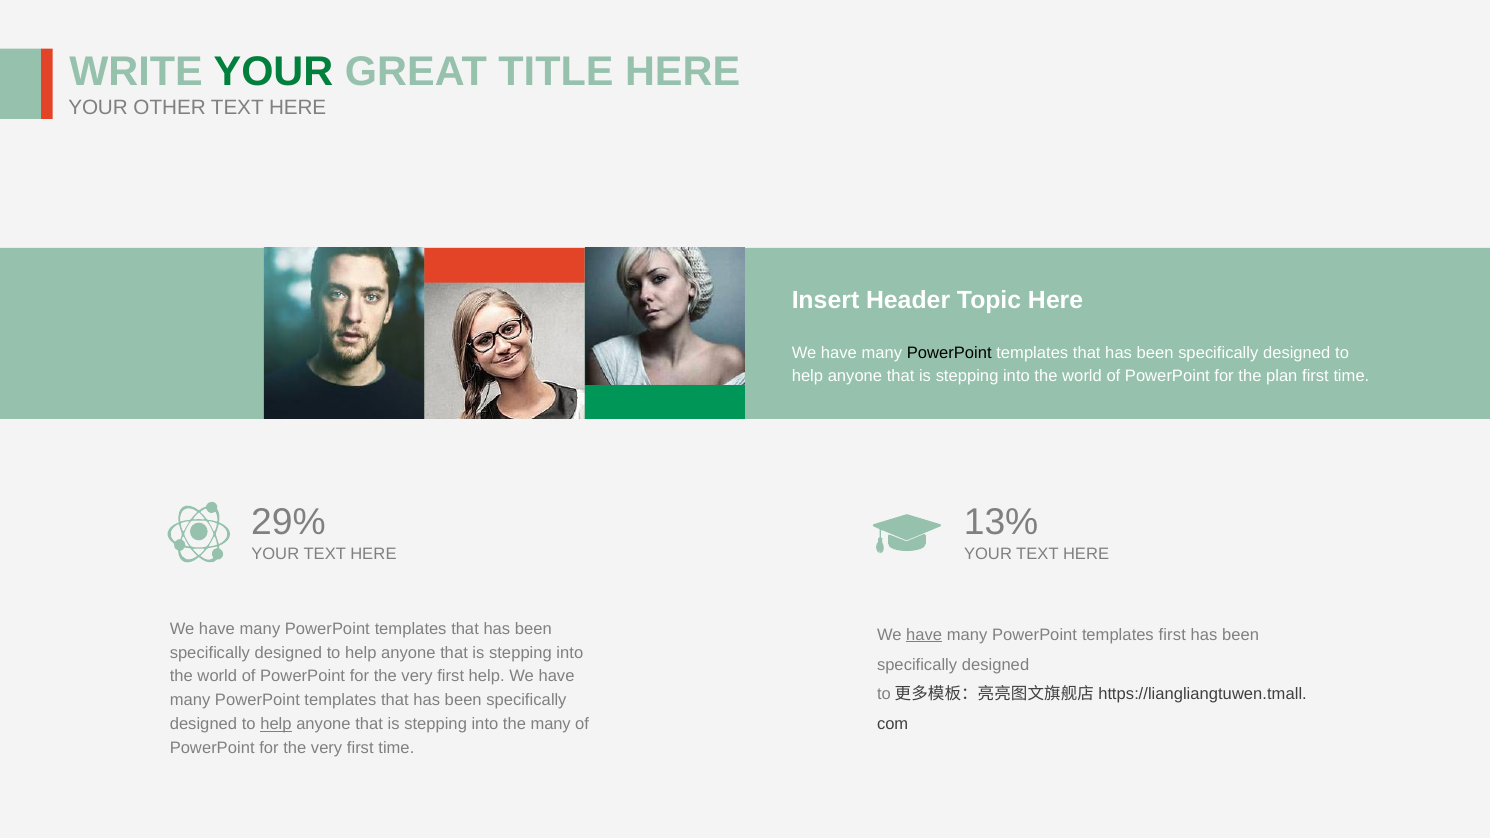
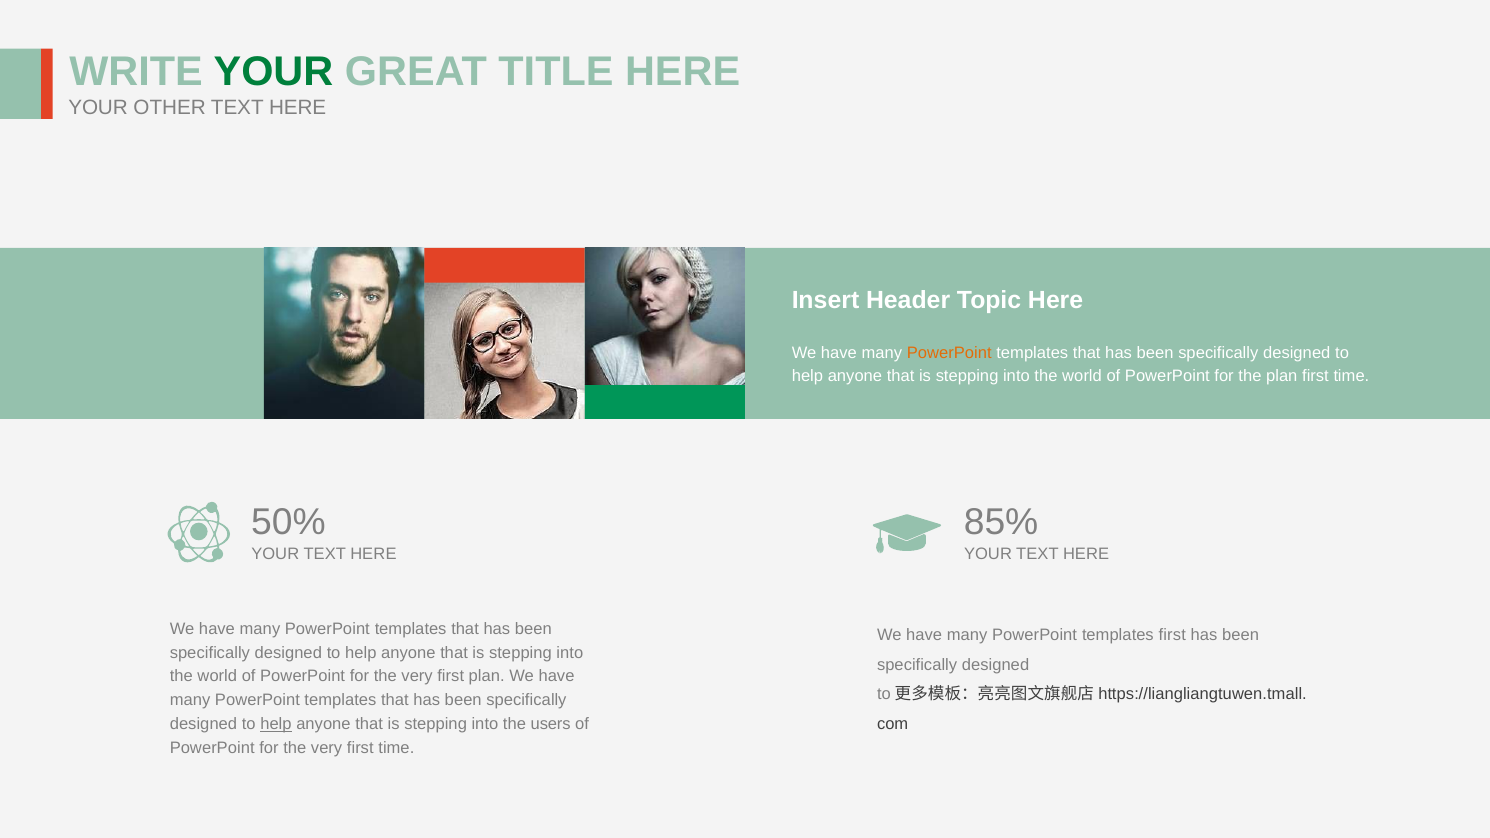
PowerPoint at (949, 352) colour: black -> orange
29%: 29% -> 50%
13%: 13% -> 85%
have at (924, 635) underline: present -> none
first help: help -> plan
the many: many -> users
